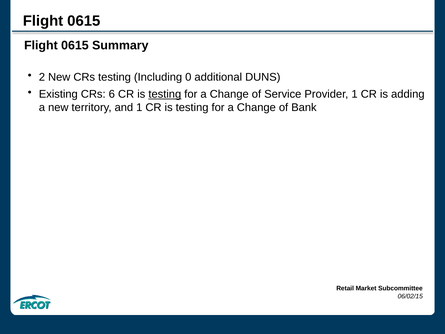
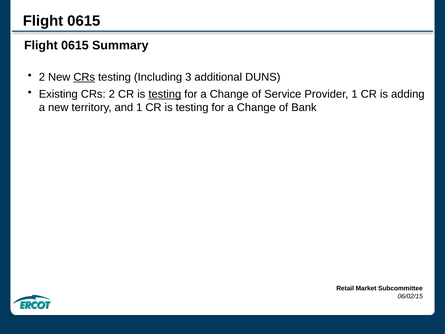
CRs at (84, 77) underline: none -> present
0: 0 -> 3
CRs 6: 6 -> 2
